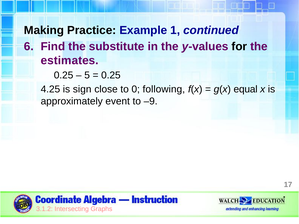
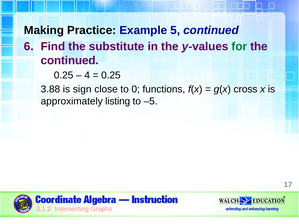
1: 1 -> 5
for colour: black -> green
estimates at (70, 61): estimates -> continued
5: 5 -> 4
4.25: 4.25 -> 3.88
following: following -> functions
equal: equal -> cross
event: event -> listing
–9: –9 -> –5
